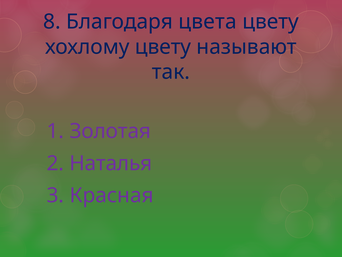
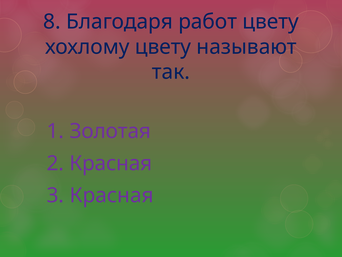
цвета: цвета -> работ
2 Наталья: Наталья -> Красная
